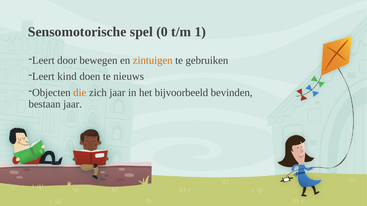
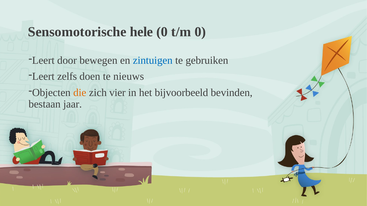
spel: spel -> hele
t/m 1: 1 -> 0
zintuigen colour: orange -> blue
kind: kind -> zelfs
zich jaar: jaar -> vier
